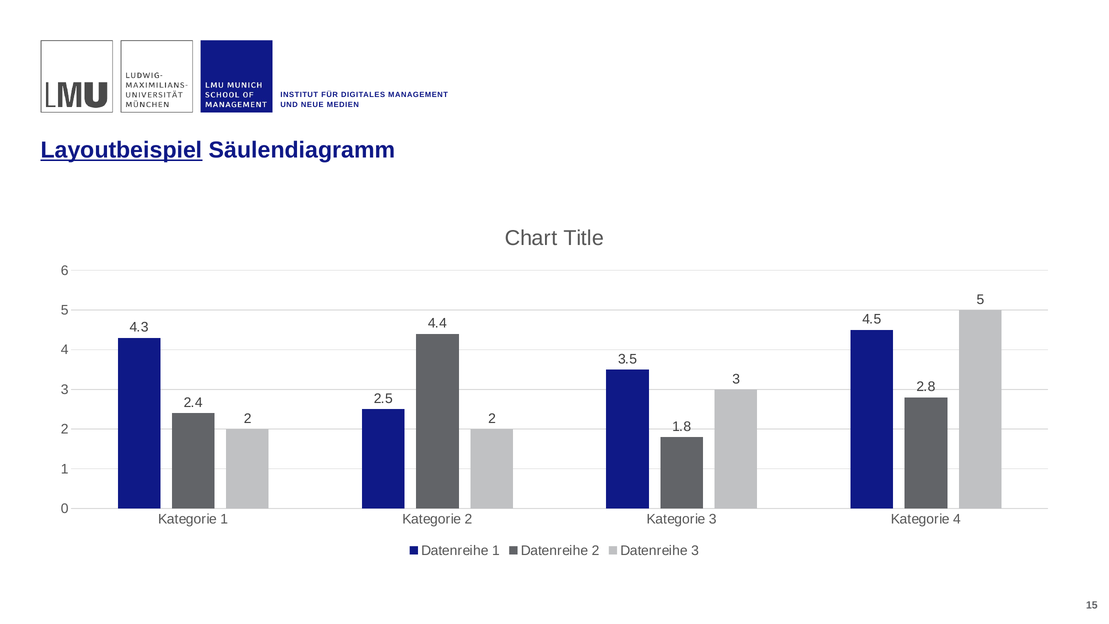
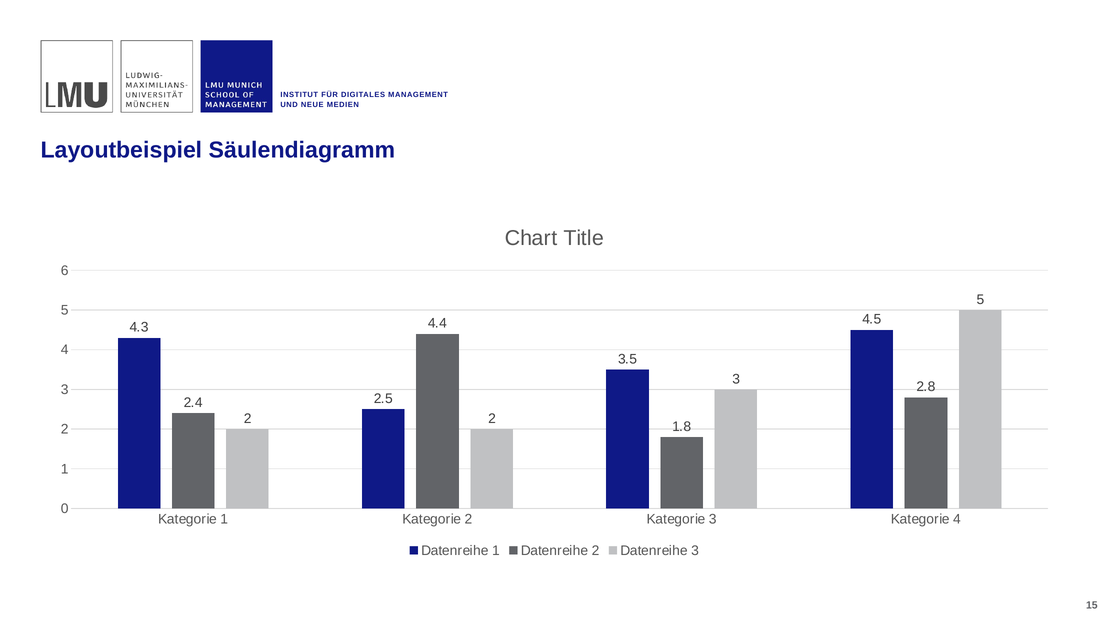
Layoutbeispiel underline: present -> none
